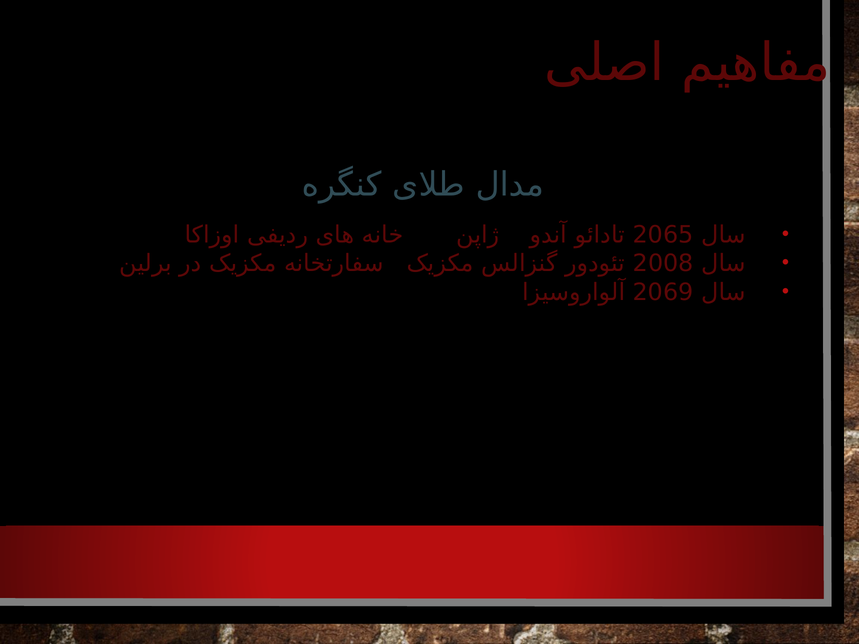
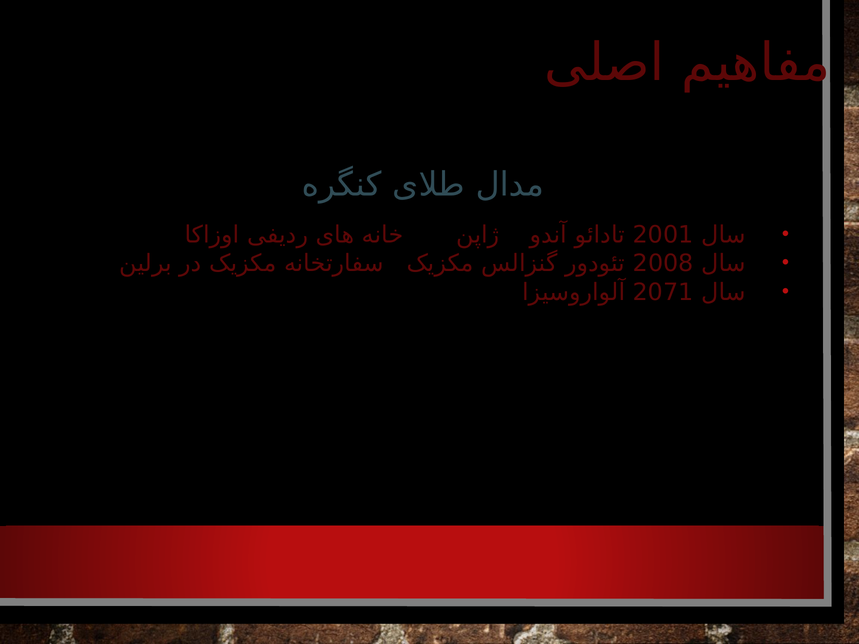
2065: 2065 -> 2001
2069: 2069 -> 2071
